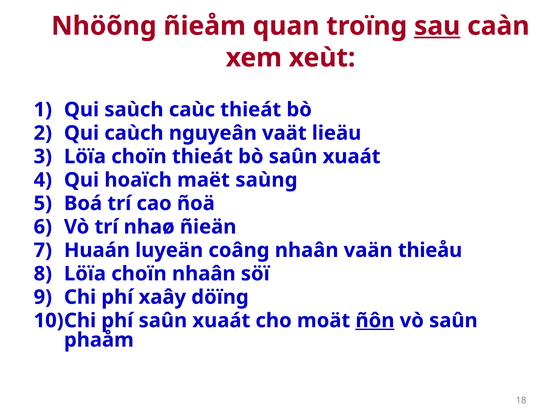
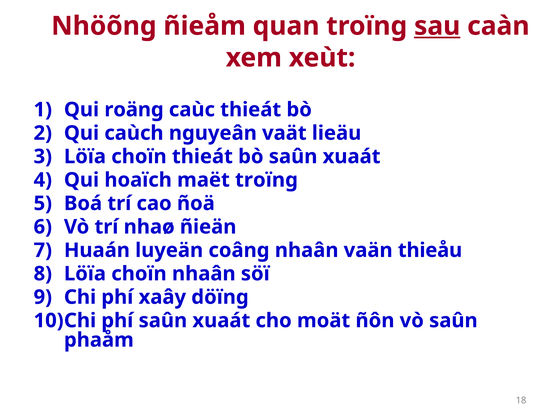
saùch: saùch -> roäng
maët saùng: saùng -> troïng
ñôn underline: present -> none
